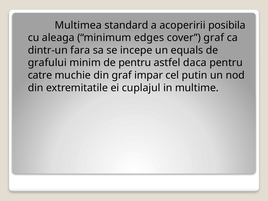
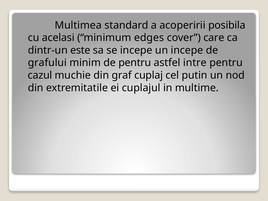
aleaga: aleaga -> acelasi
cover graf: graf -> care
fara: fara -> este
un equals: equals -> incepe
daca: daca -> intre
catre: catre -> cazul
impar: impar -> cuplaj
